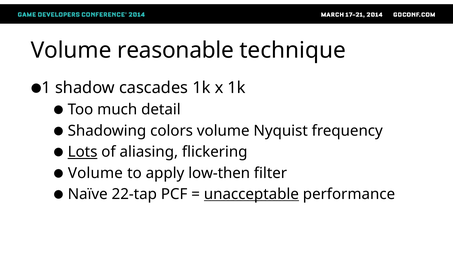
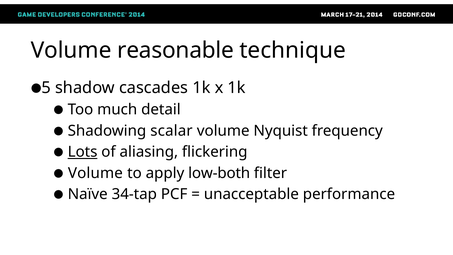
1: 1 -> 5
colors: colors -> scalar
low-then: low-then -> low-both
22-tap: 22-tap -> 34-tap
unacceptable underline: present -> none
